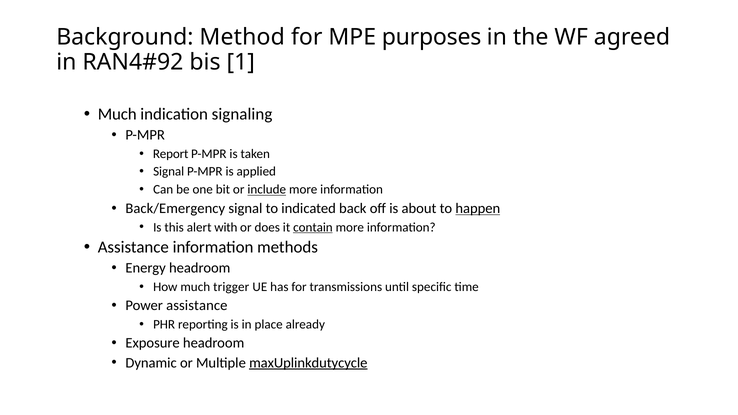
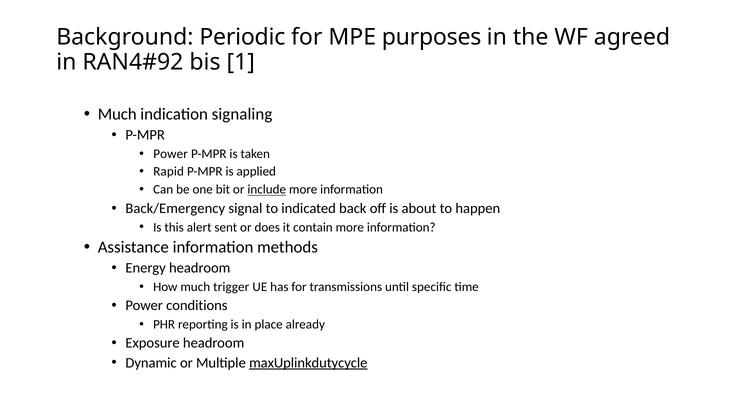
Method: Method -> Periodic
Report at (171, 154): Report -> Power
Signal at (169, 172): Signal -> Rapid
happen underline: present -> none
with: with -> sent
contain underline: present -> none
Power assistance: assistance -> conditions
